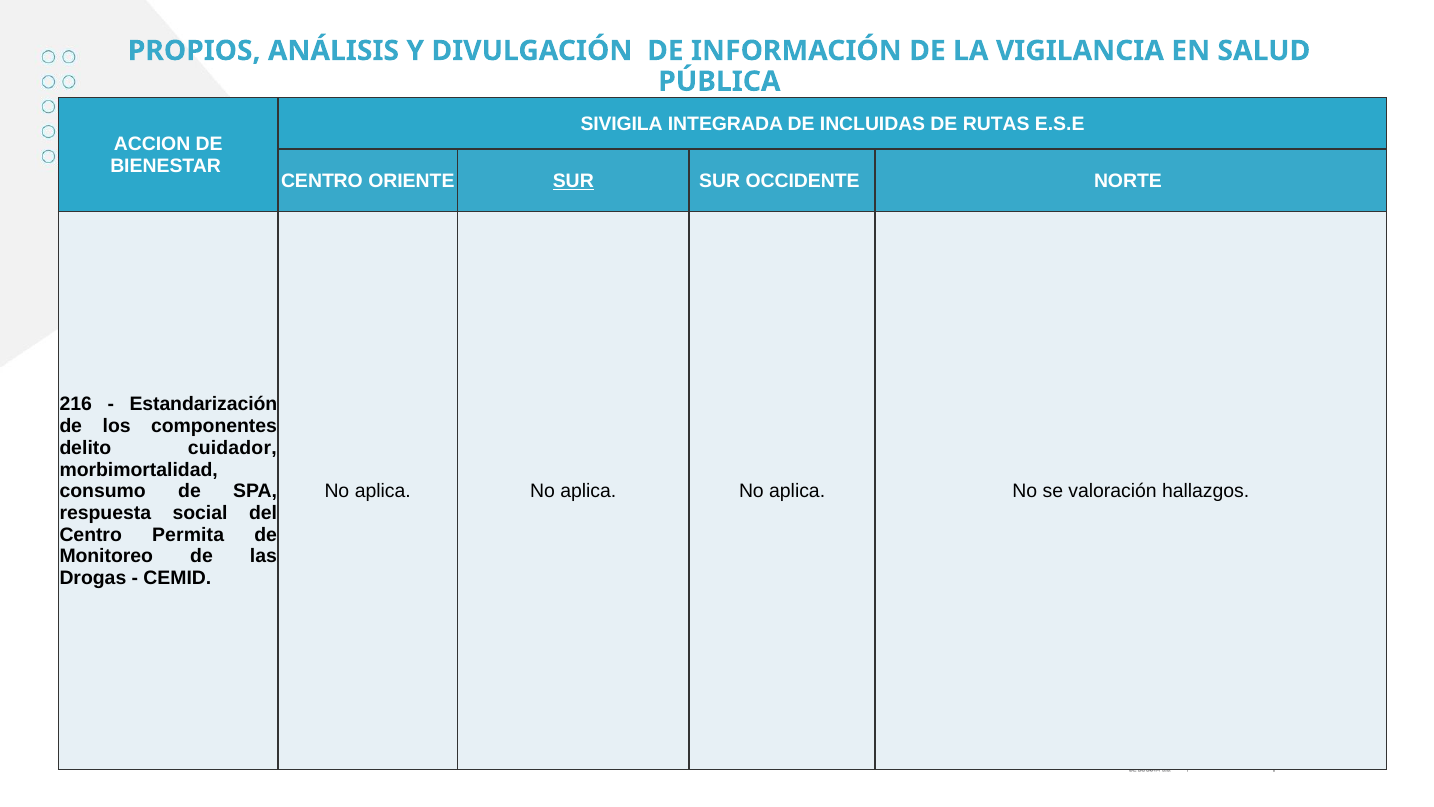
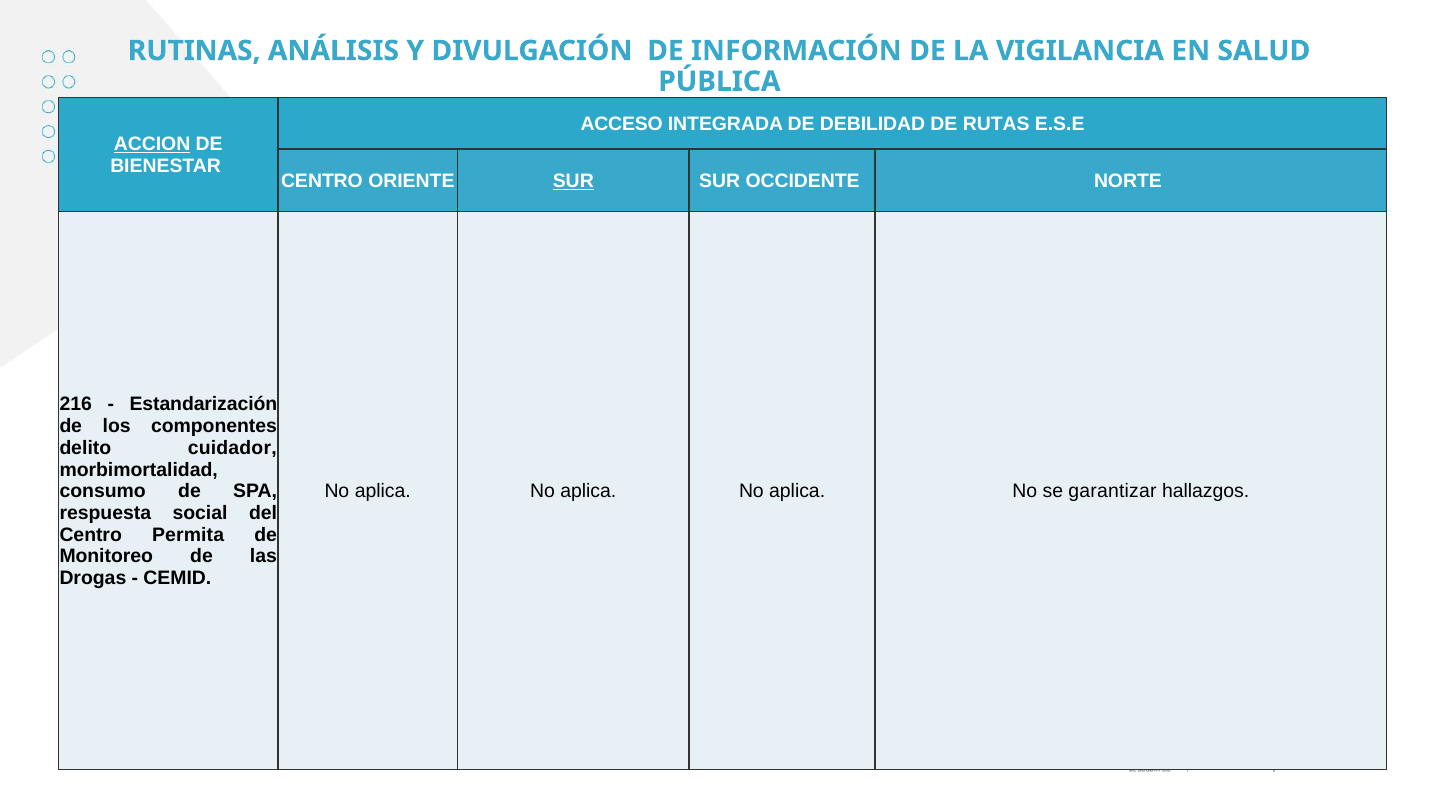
PROPIOS: PROPIOS -> RUTINAS
SIVIGILA: SIVIGILA -> ACCESO
INCLUIDAS: INCLUIDAS -> DEBILIDAD
ACCION underline: none -> present
valoración: valoración -> garantizar
